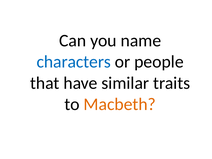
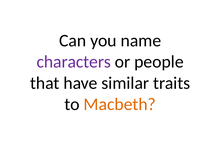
characters colour: blue -> purple
